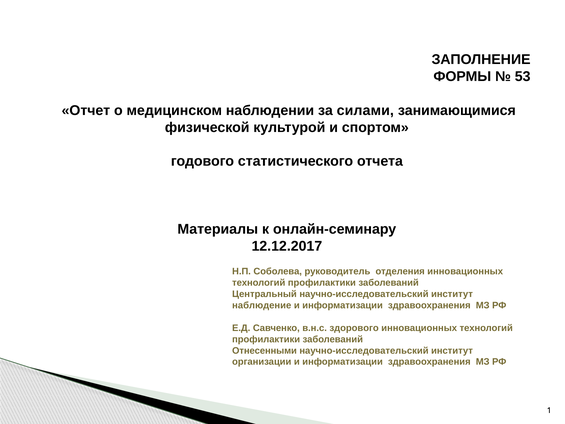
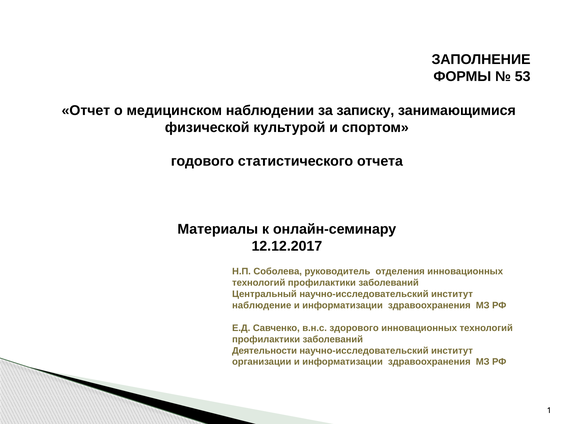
силами: силами -> записку
Отнесенными: Отнесенными -> Деятельности
